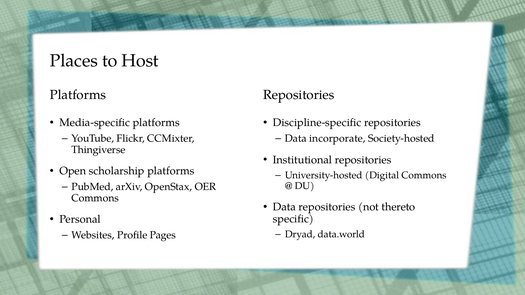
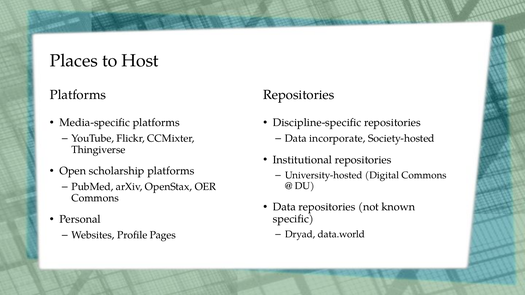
thereto: thereto -> known
